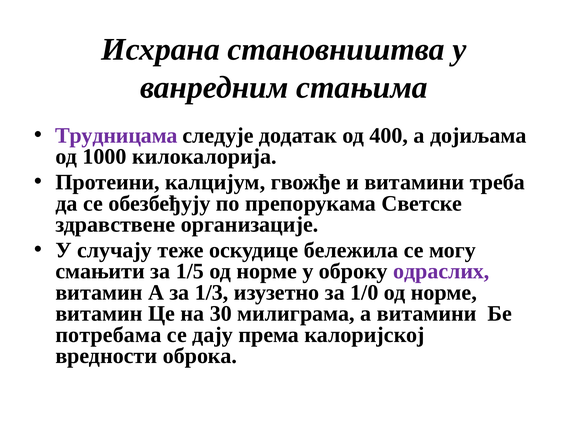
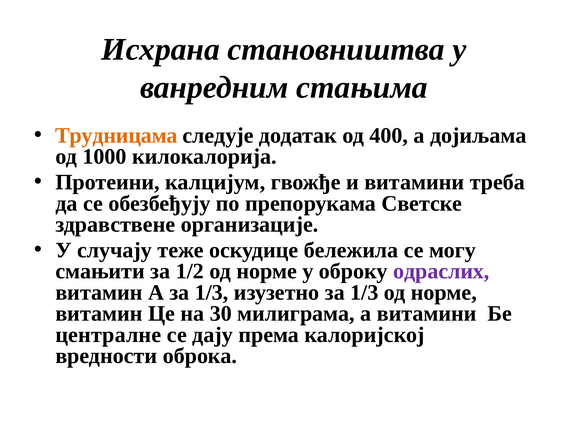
Трудницама colour: purple -> orange
1/5: 1/5 -> 1/2
изузетно за 1/0: 1/0 -> 1/3
потребама: потребама -> централне
